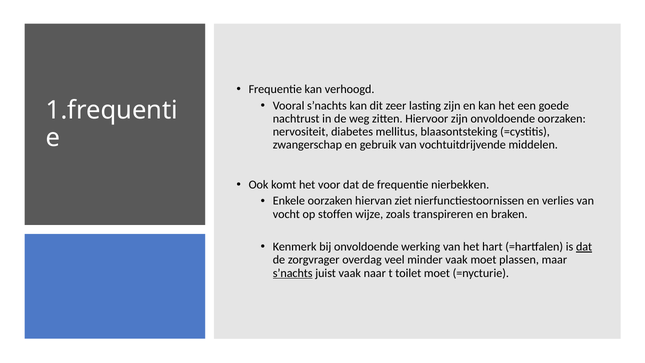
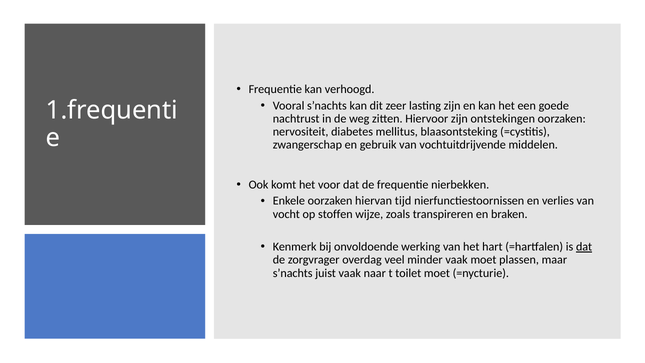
zijn onvoldoende: onvoldoende -> ontstekingen
ziet: ziet -> tijd
s’nachts at (293, 273) underline: present -> none
